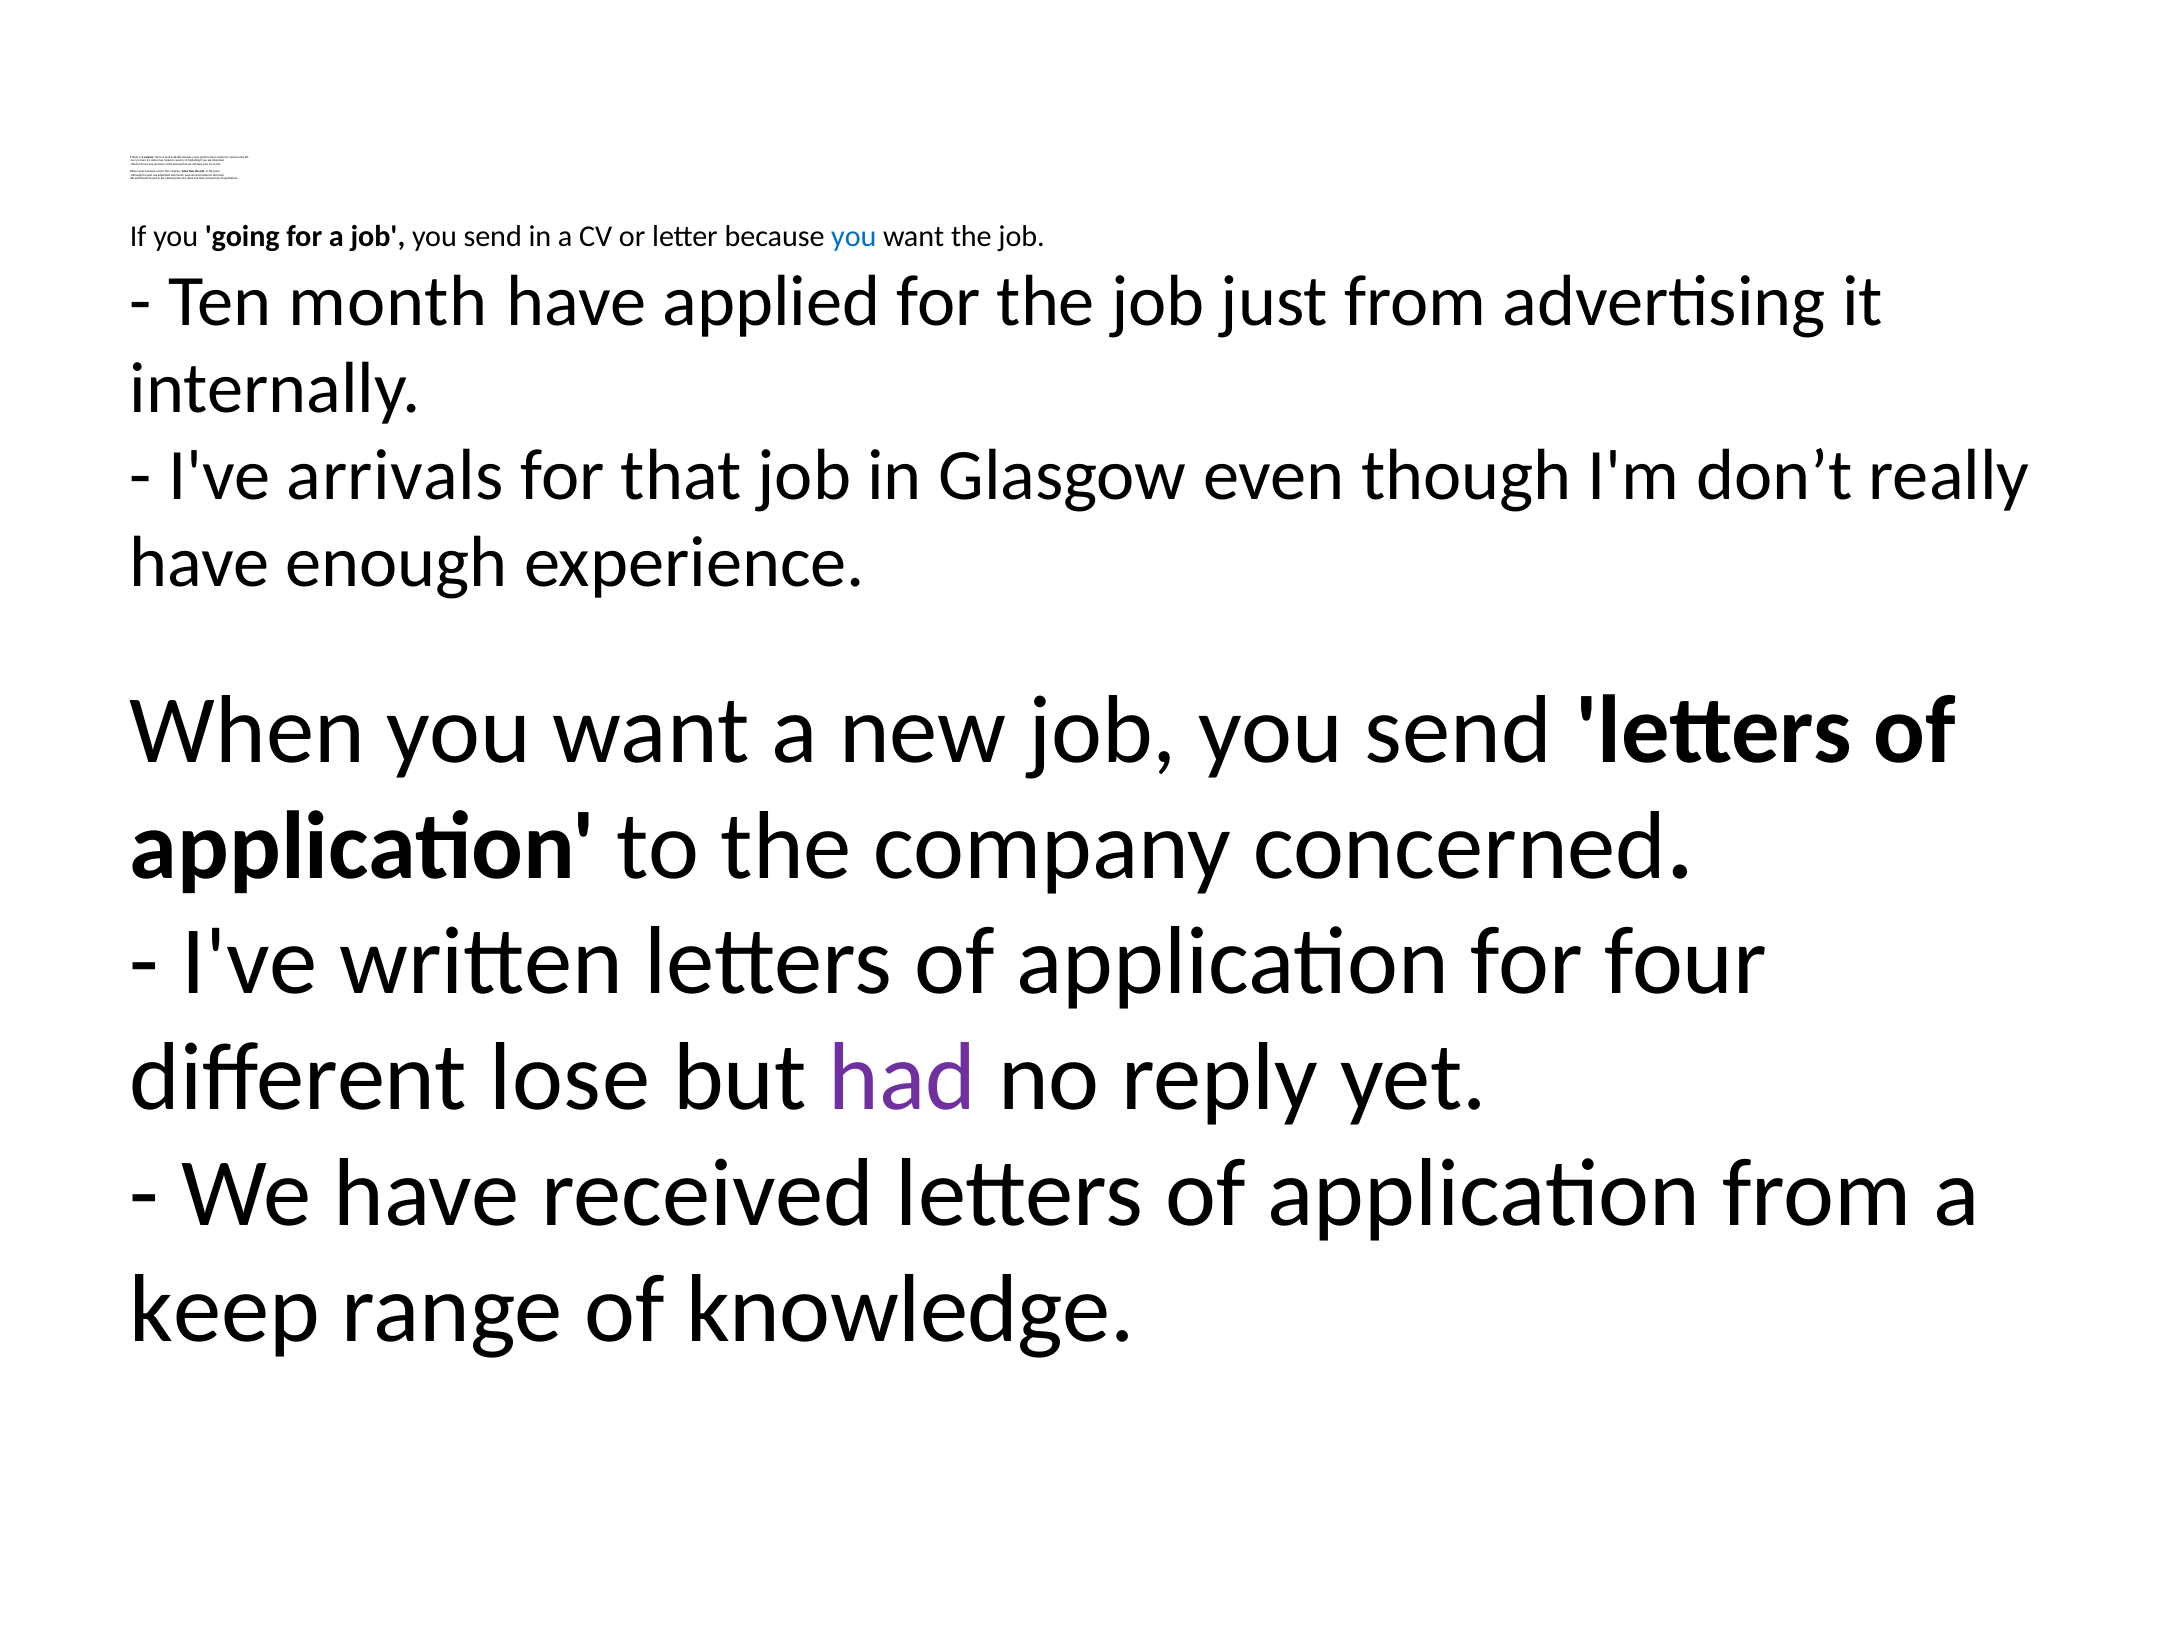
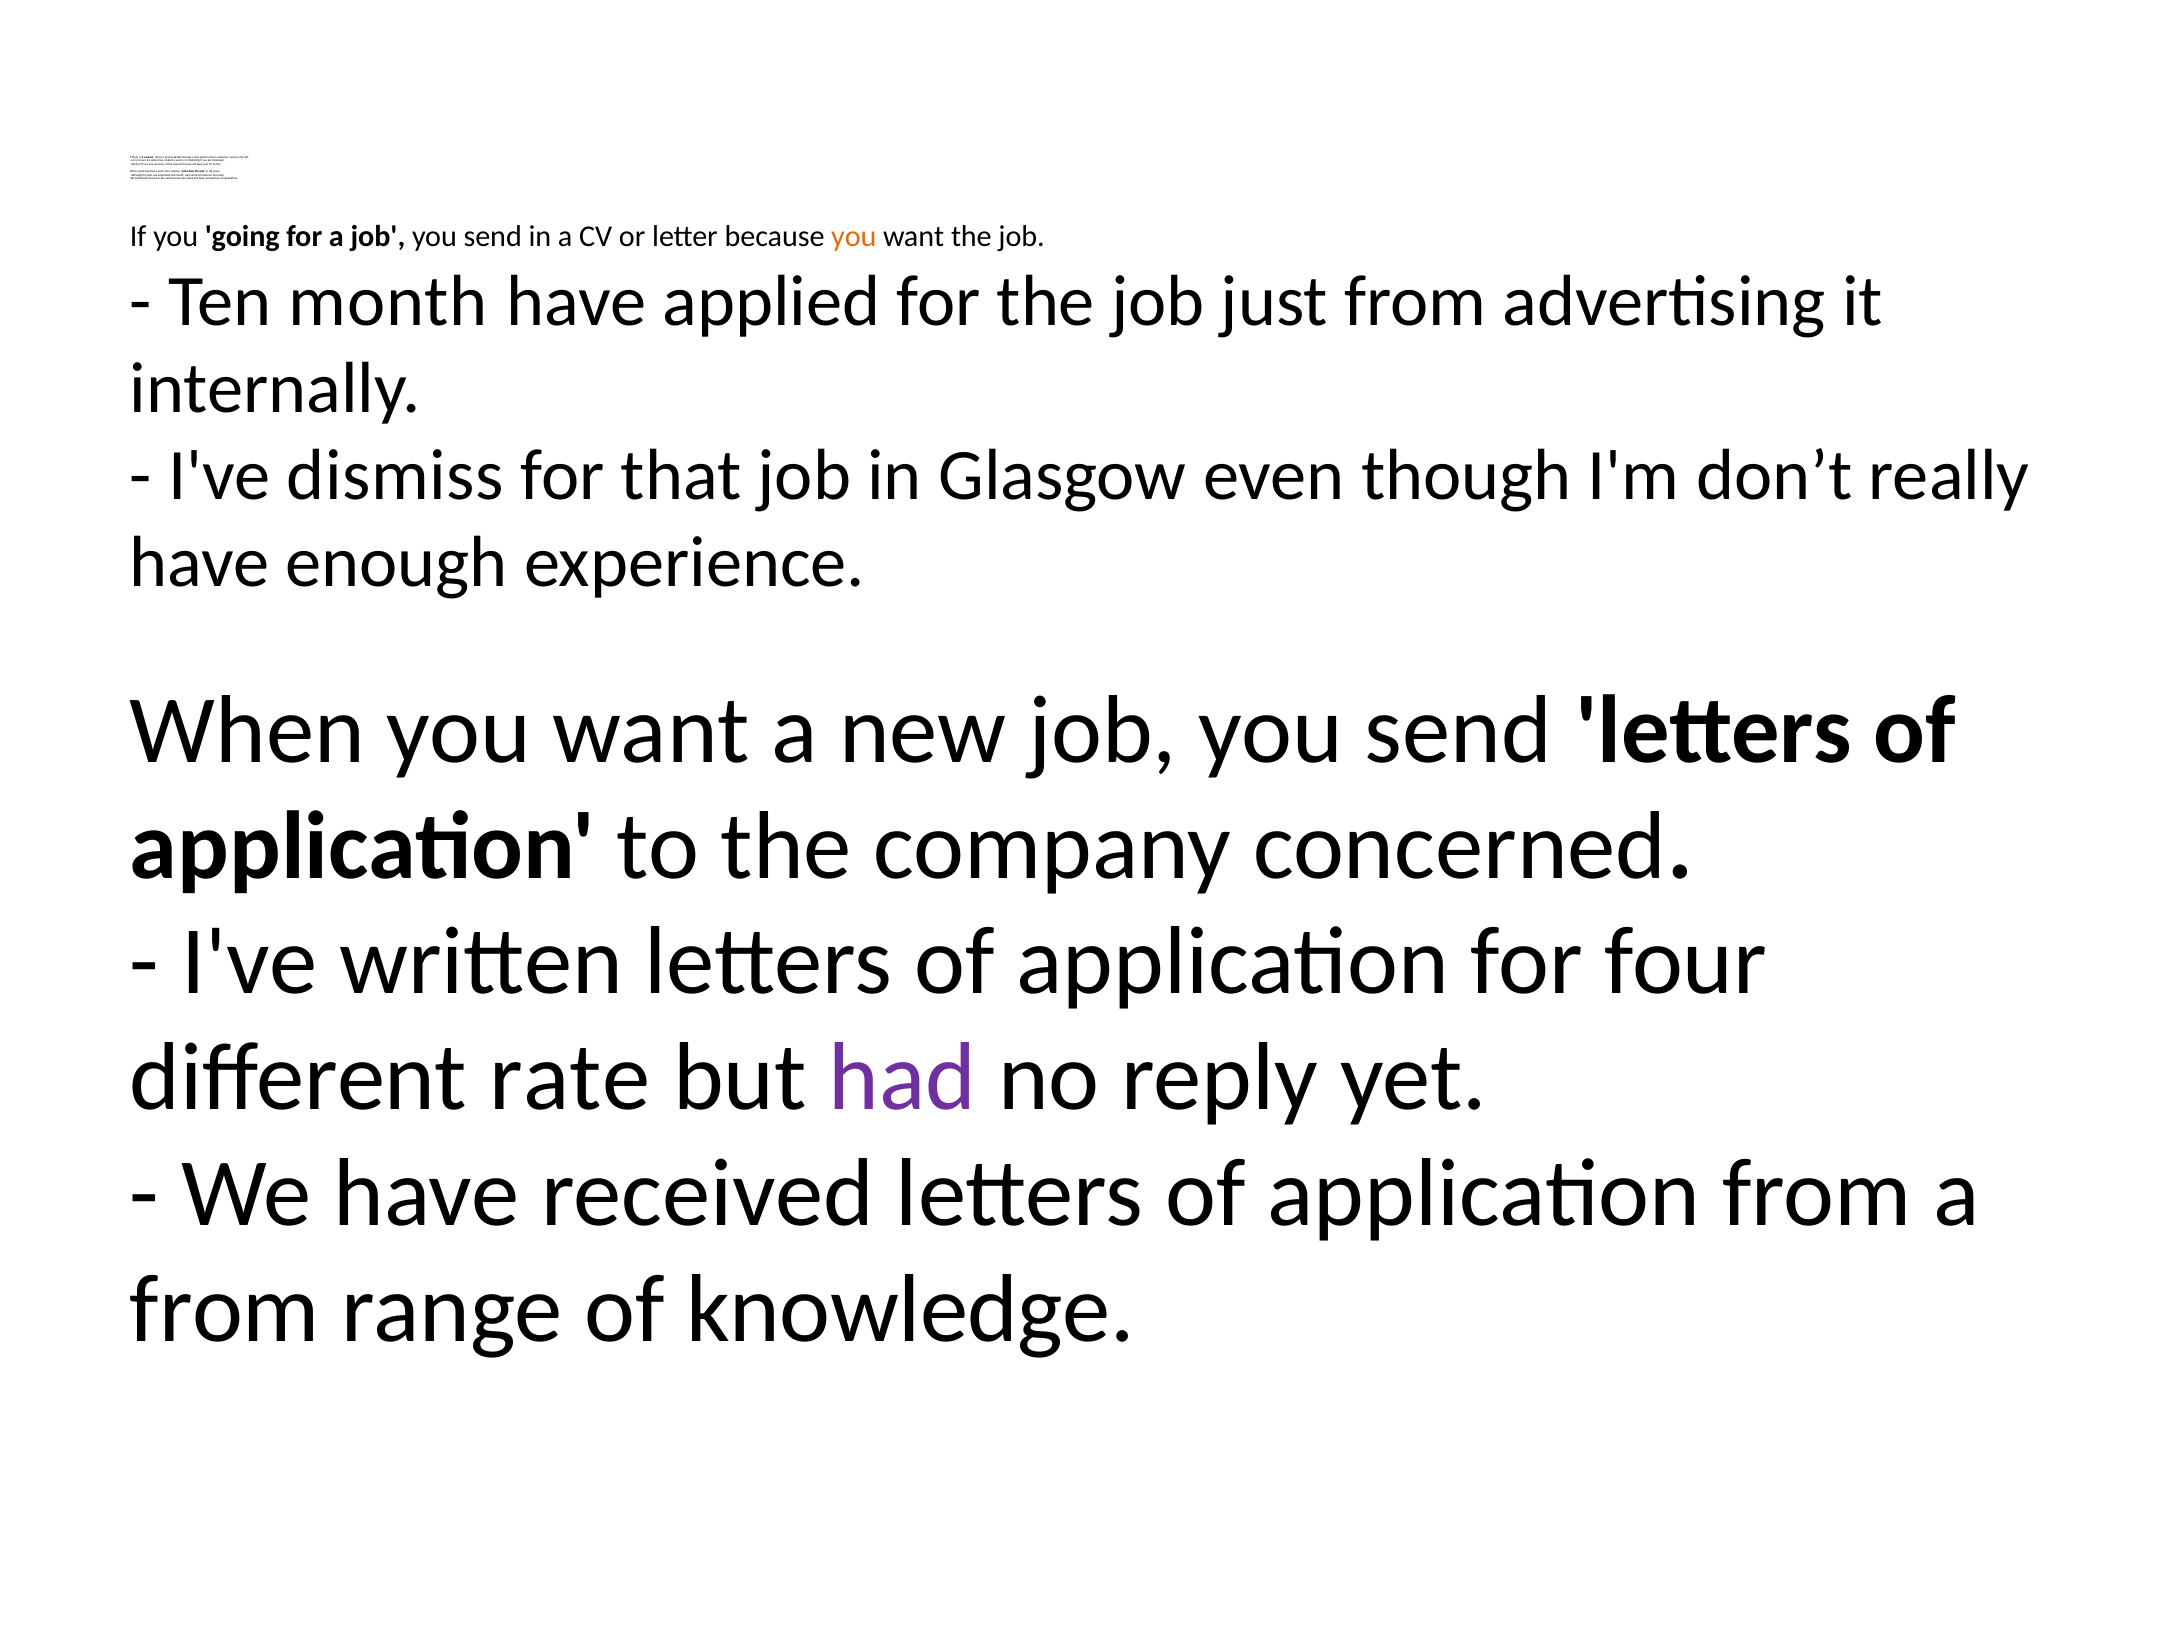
you at (854, 237) colour: blue -> orange
arrivals: arrivals -> dismiss
lose: lose -> rate
keep at (225, 1309): keep -> from
